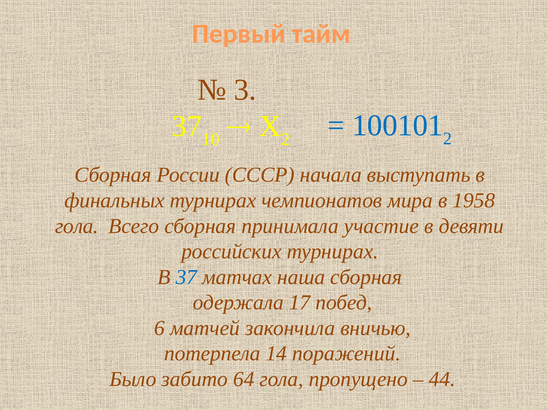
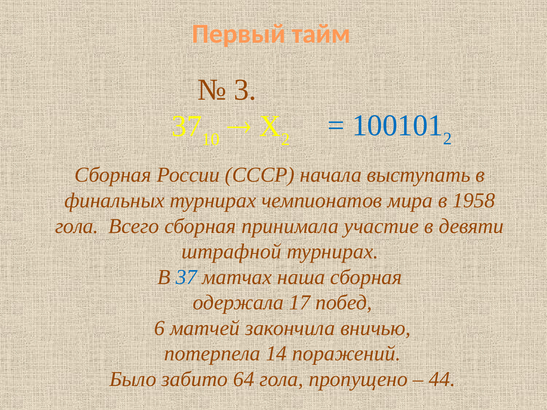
российских: российских -> штрафной
